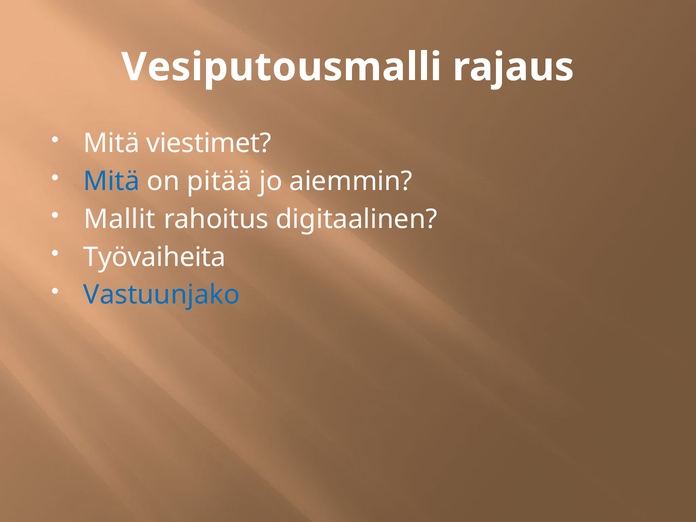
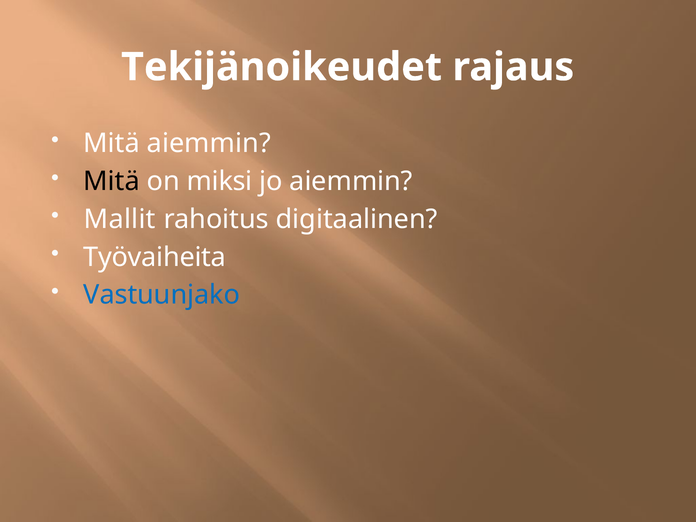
Vesiputousmalli: Vesiputousmalli -> Tekijänoikeudet
Mitä viestimet: viestimet -> aiemmin
Mitä at (112, 181) colour: blue -> black
pitää: pitää -> miksi
